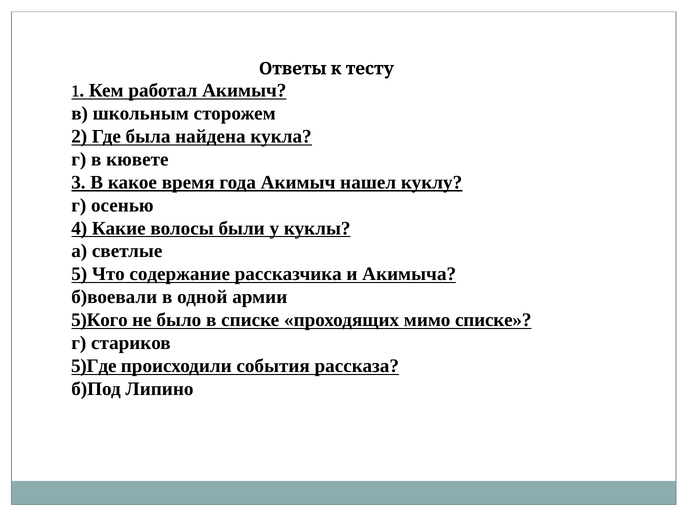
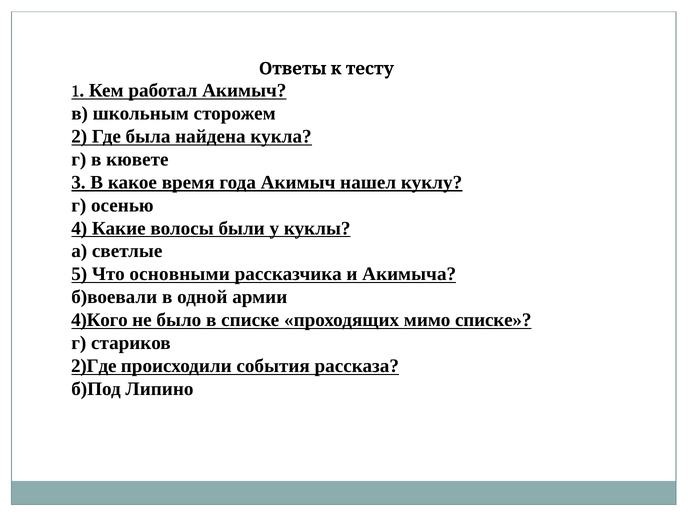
содержание: содержание -> основными
5)Кого: 5)Кого -> 4)Кого
5)Где: 5)Где -> 2)Где
